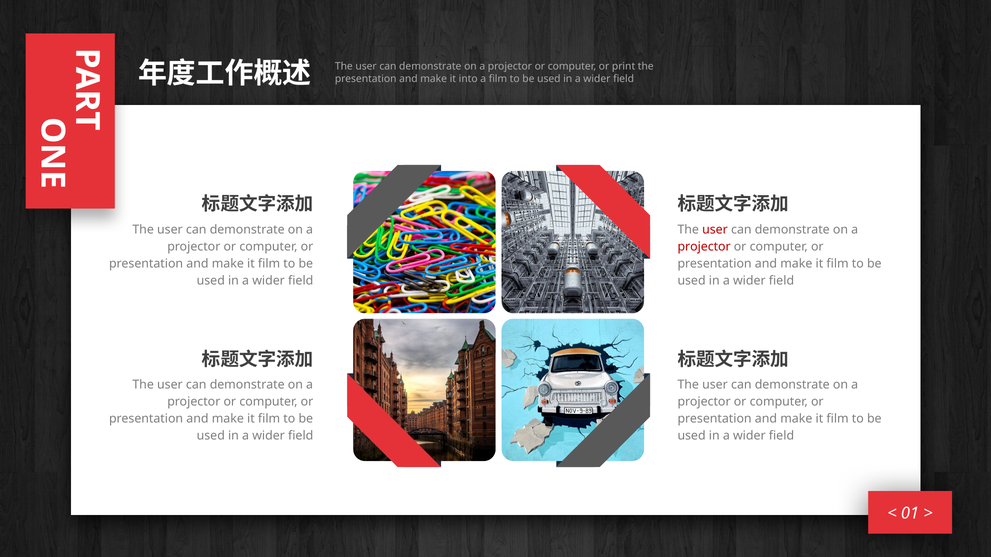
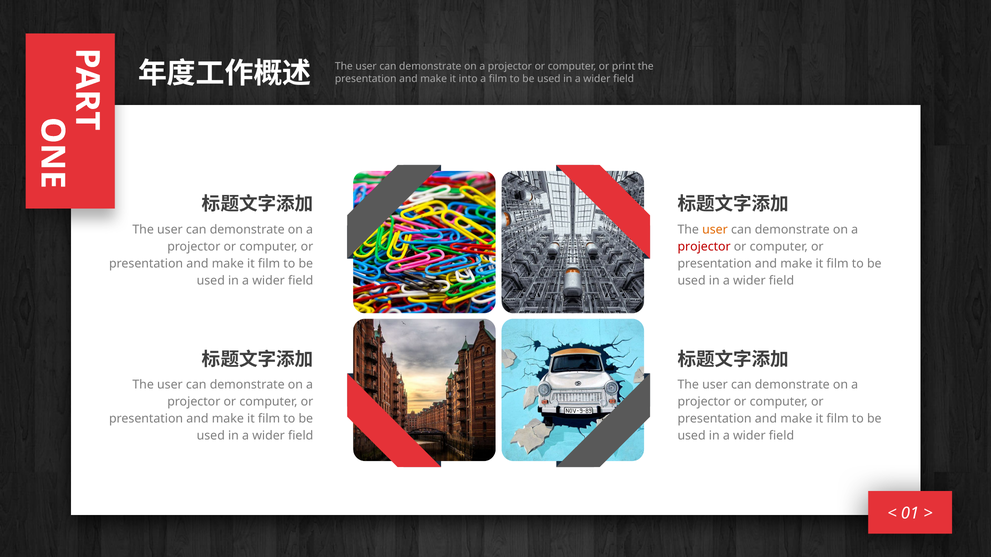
user at (715, 230) colour: red -> orange
